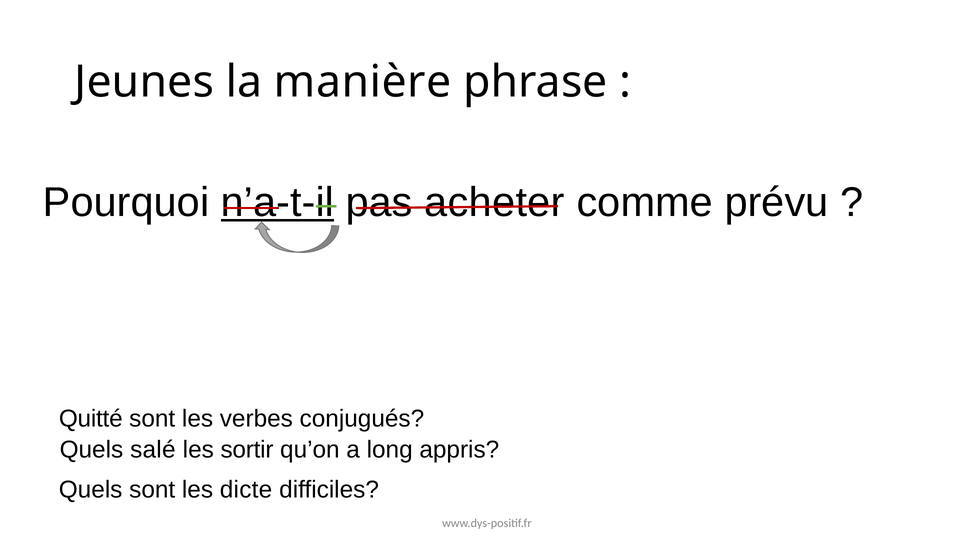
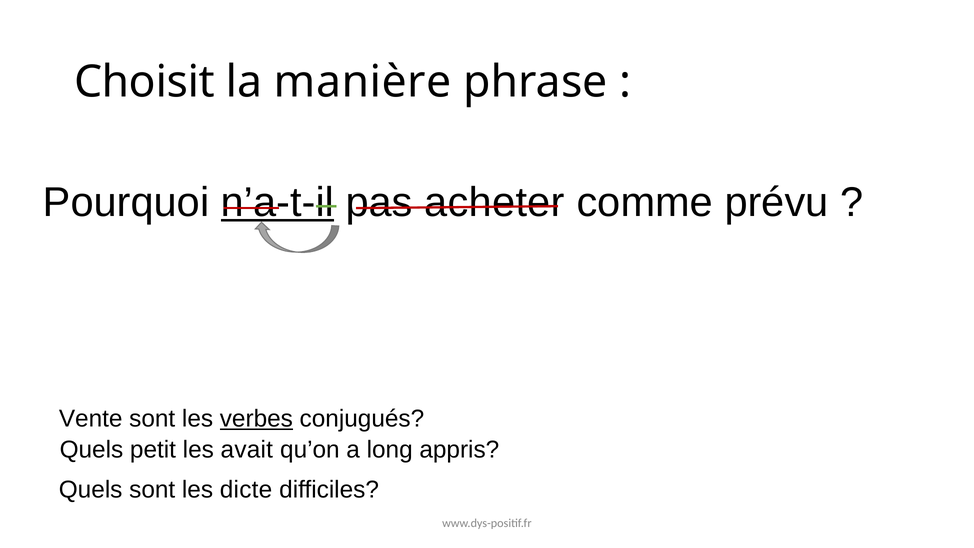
Jeunes: Jeunes -> Choisit
Quitté: Quitté -> Vente
verbes underline: none -> present
salé: salé -> petit
sortir: sortir -> avait
